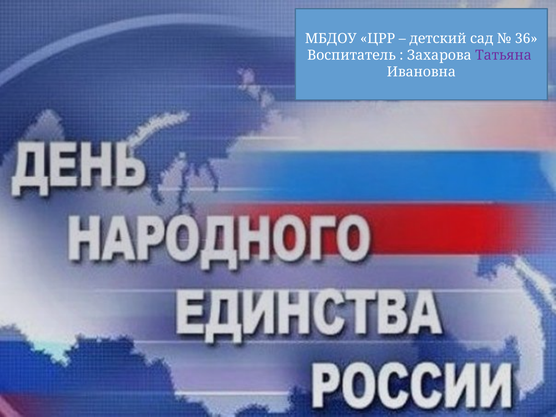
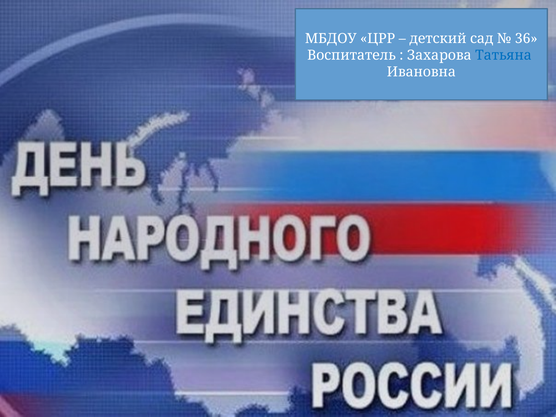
Татьяна colour: purple -> blue
